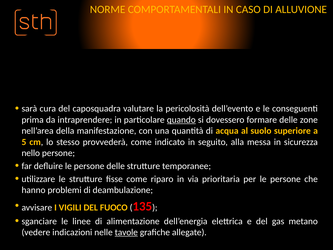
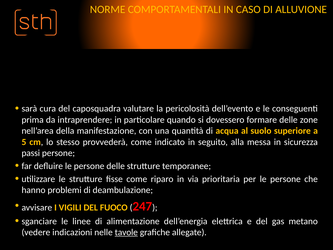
quando underline: present -> none
nello: nello -> passi
135: 135 -> 247
